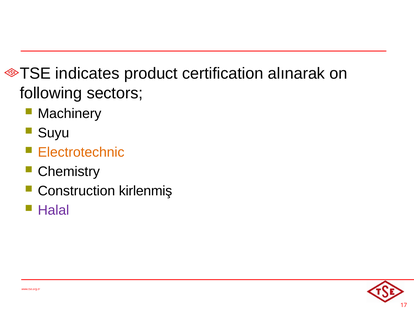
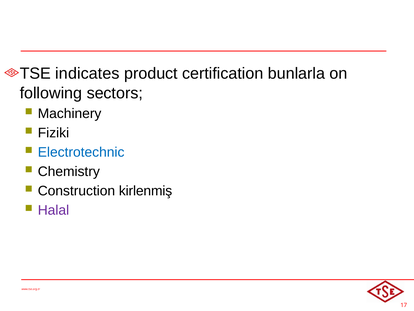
alınarak: alınarak -> bunlarla
Suyu: Suyu -> Fiziki
Electrotechnic colour: orange -> blue
